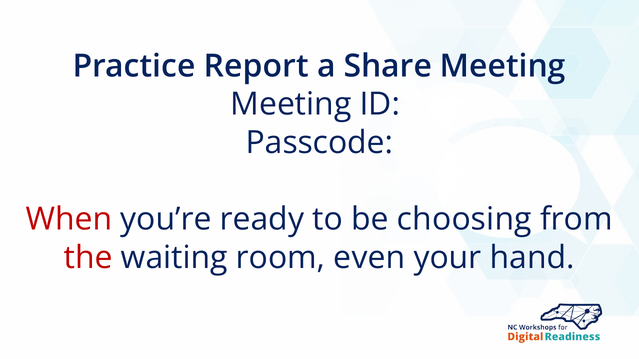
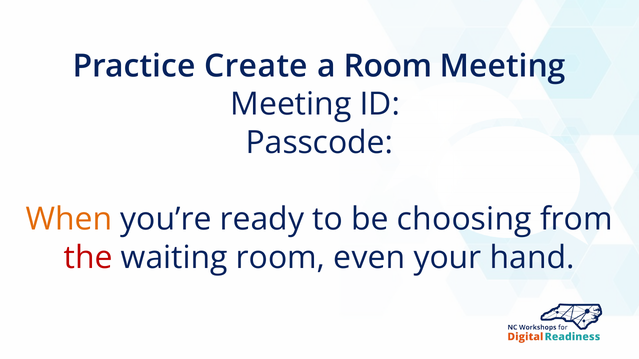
Report: Report -> Create
a Share: Share -> Room
When colour: red -> orange
